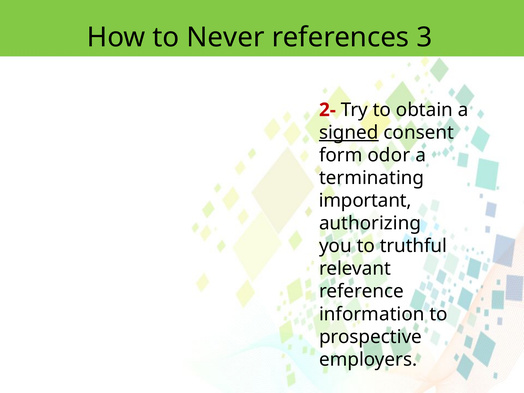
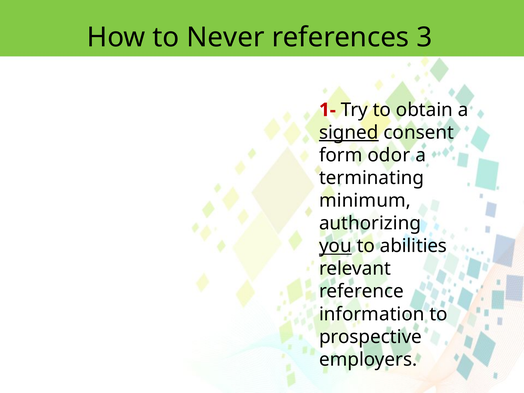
2-: 2- -> 1-
important: important -> minimum
you underline: none -> present
truthful: truthful -> abilities
